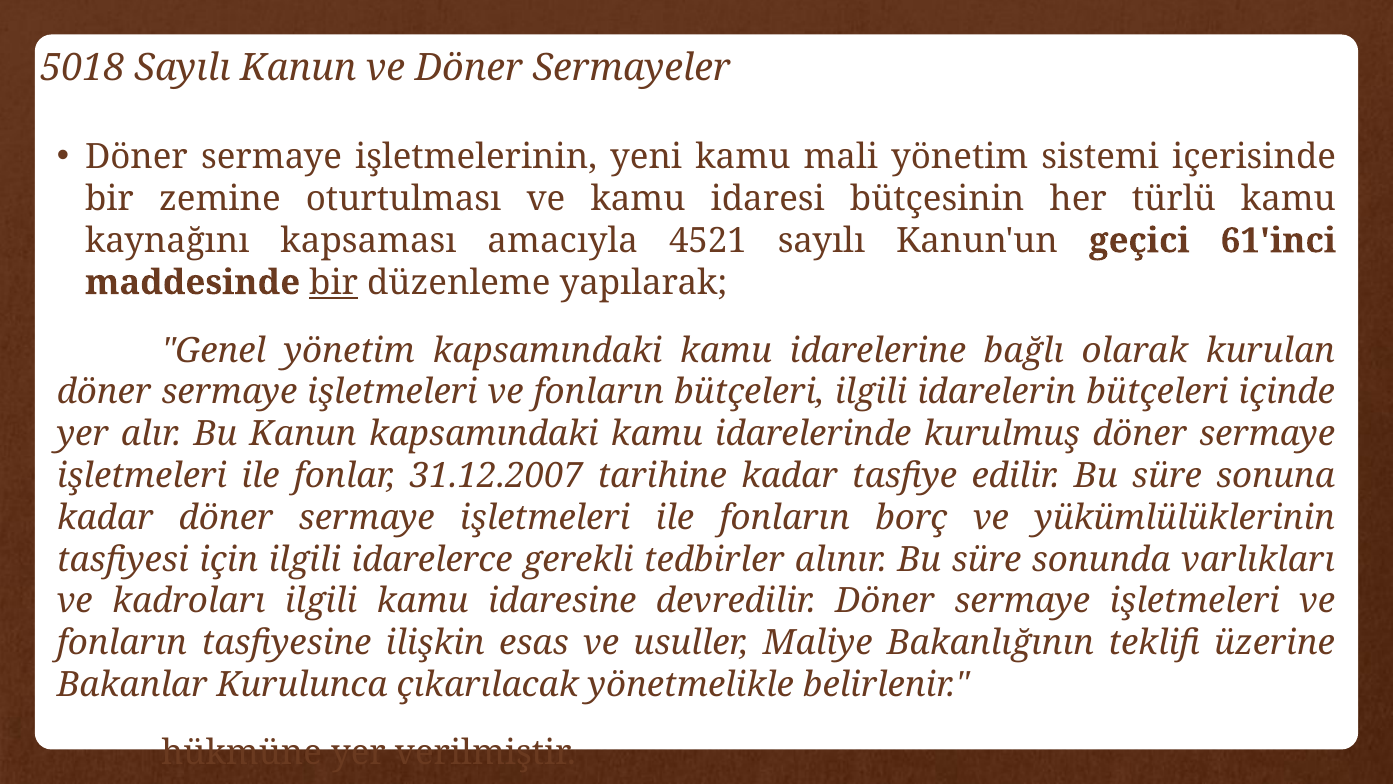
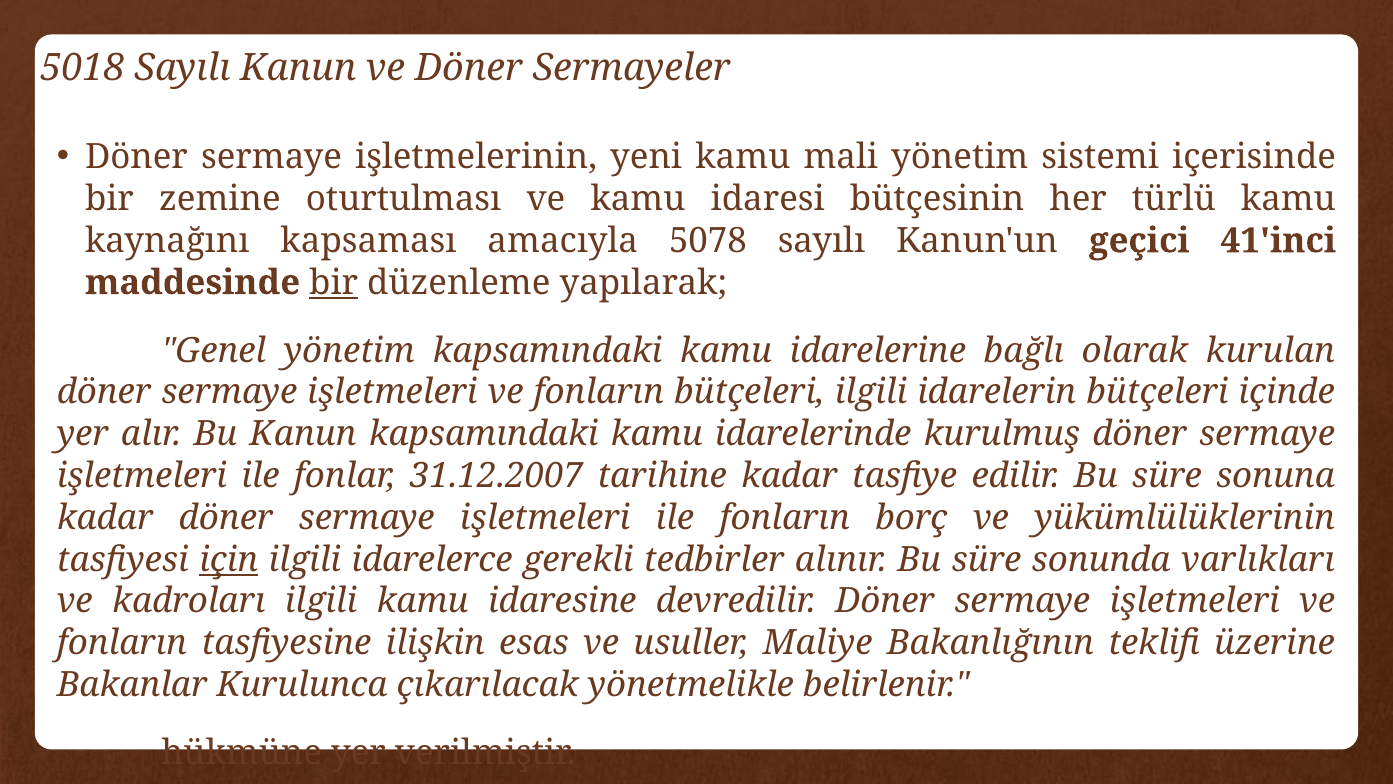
4521: 4521 -> 5078
61'inci: 61'inci -> 41'inci
için underline: none -> present
